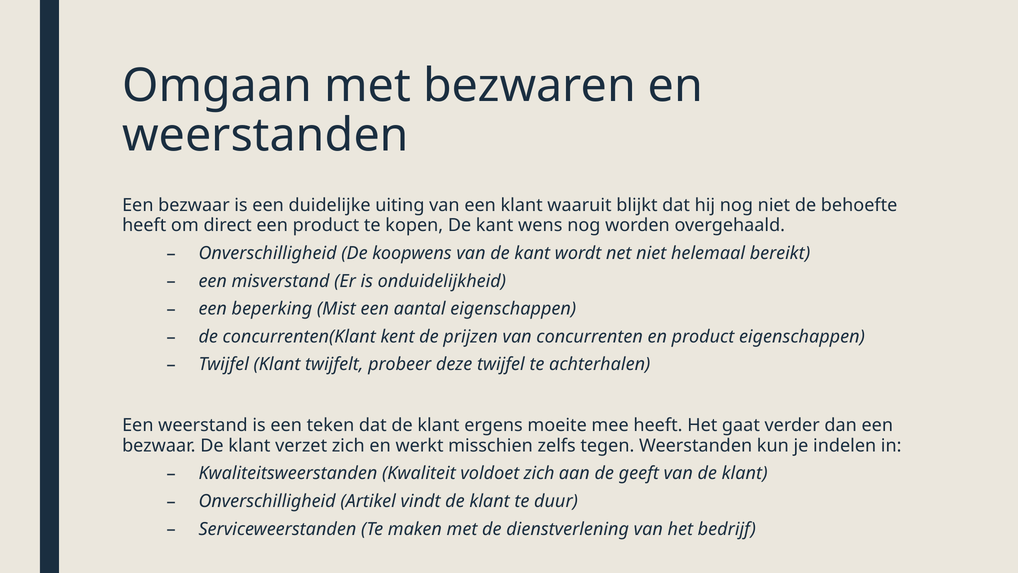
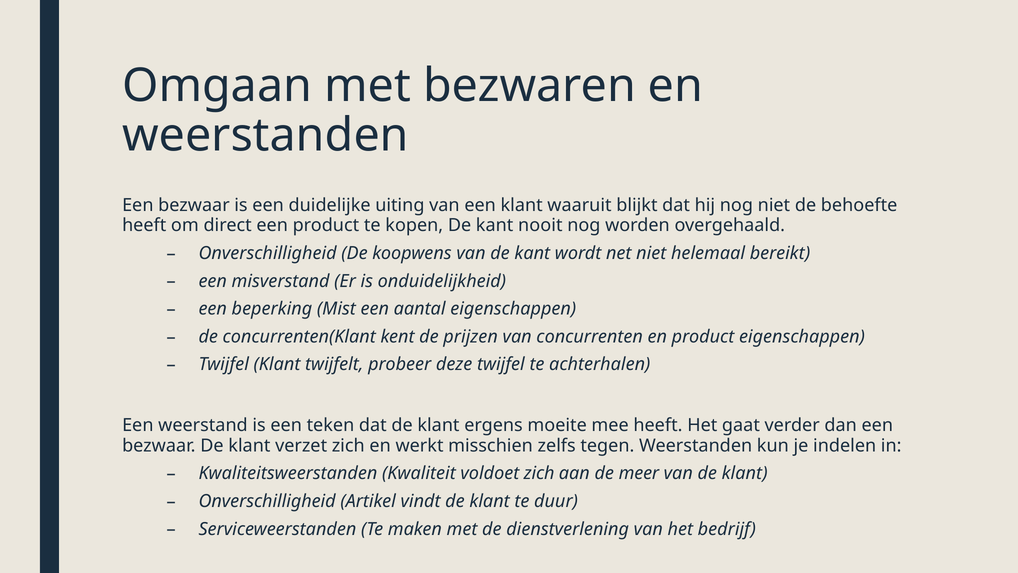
wens: wens -> nooit
geeft: geeft -> meer
